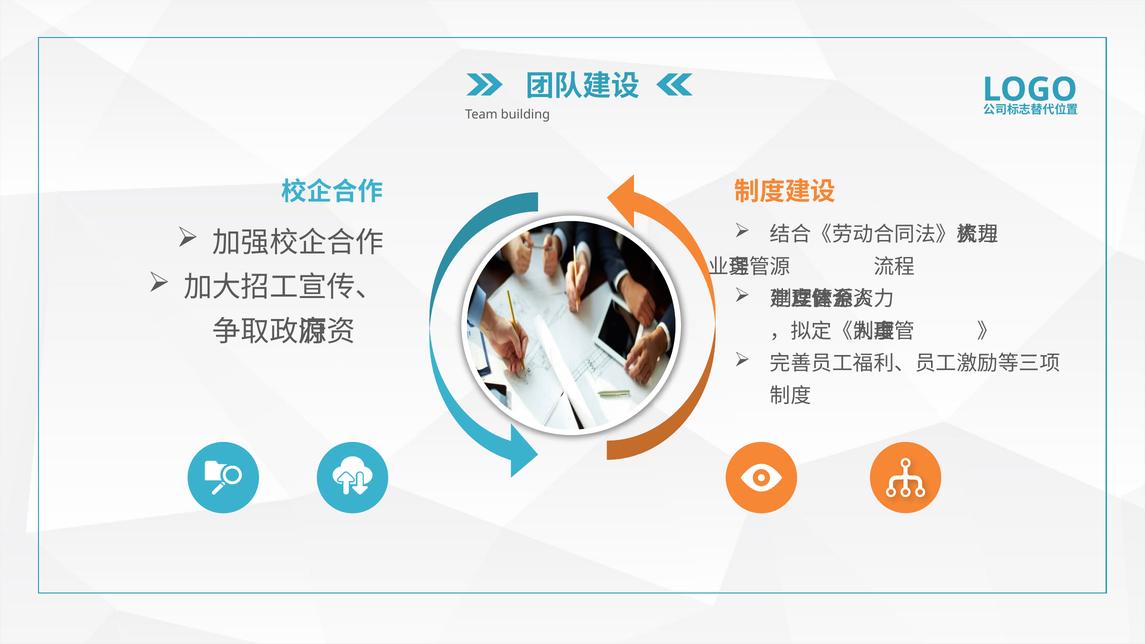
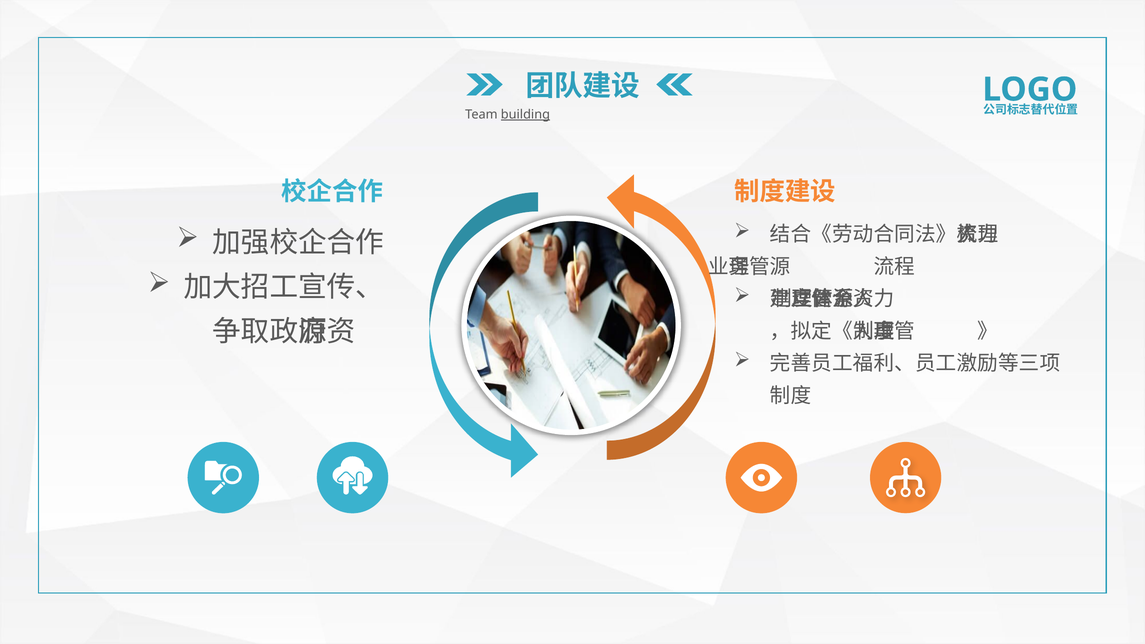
building underline: none -> present
